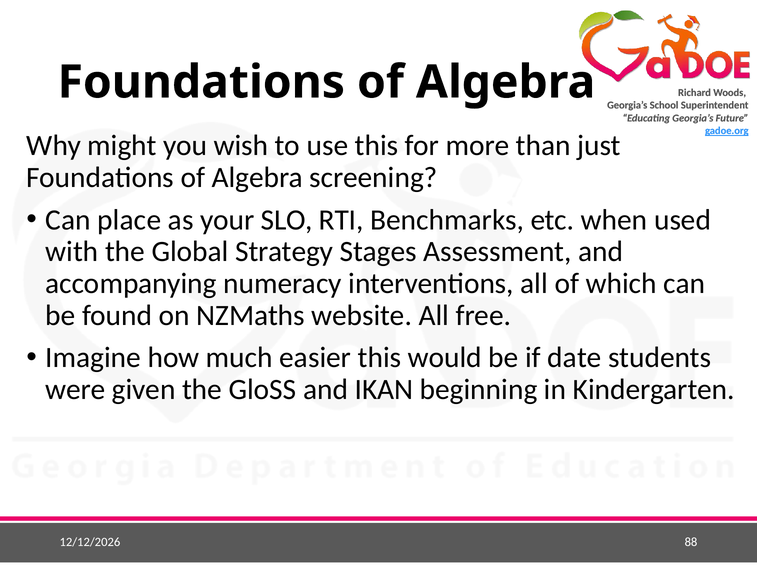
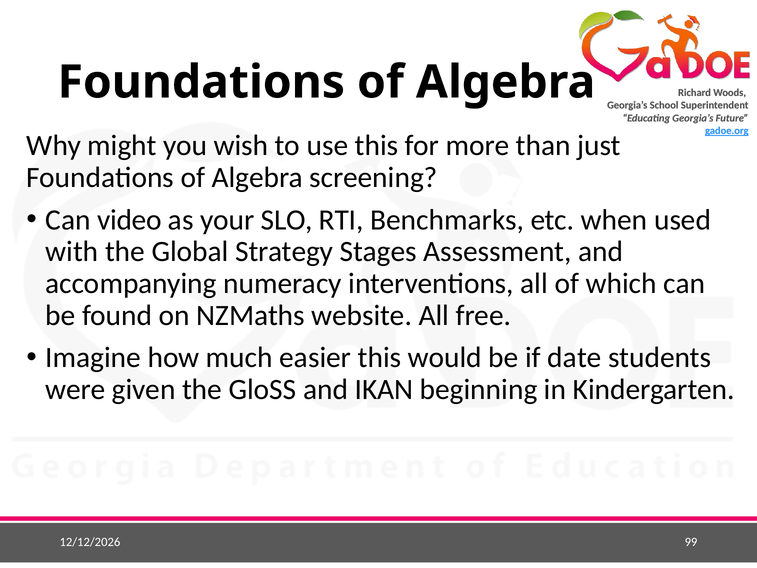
place: place -> video
88: 88 -> 99
